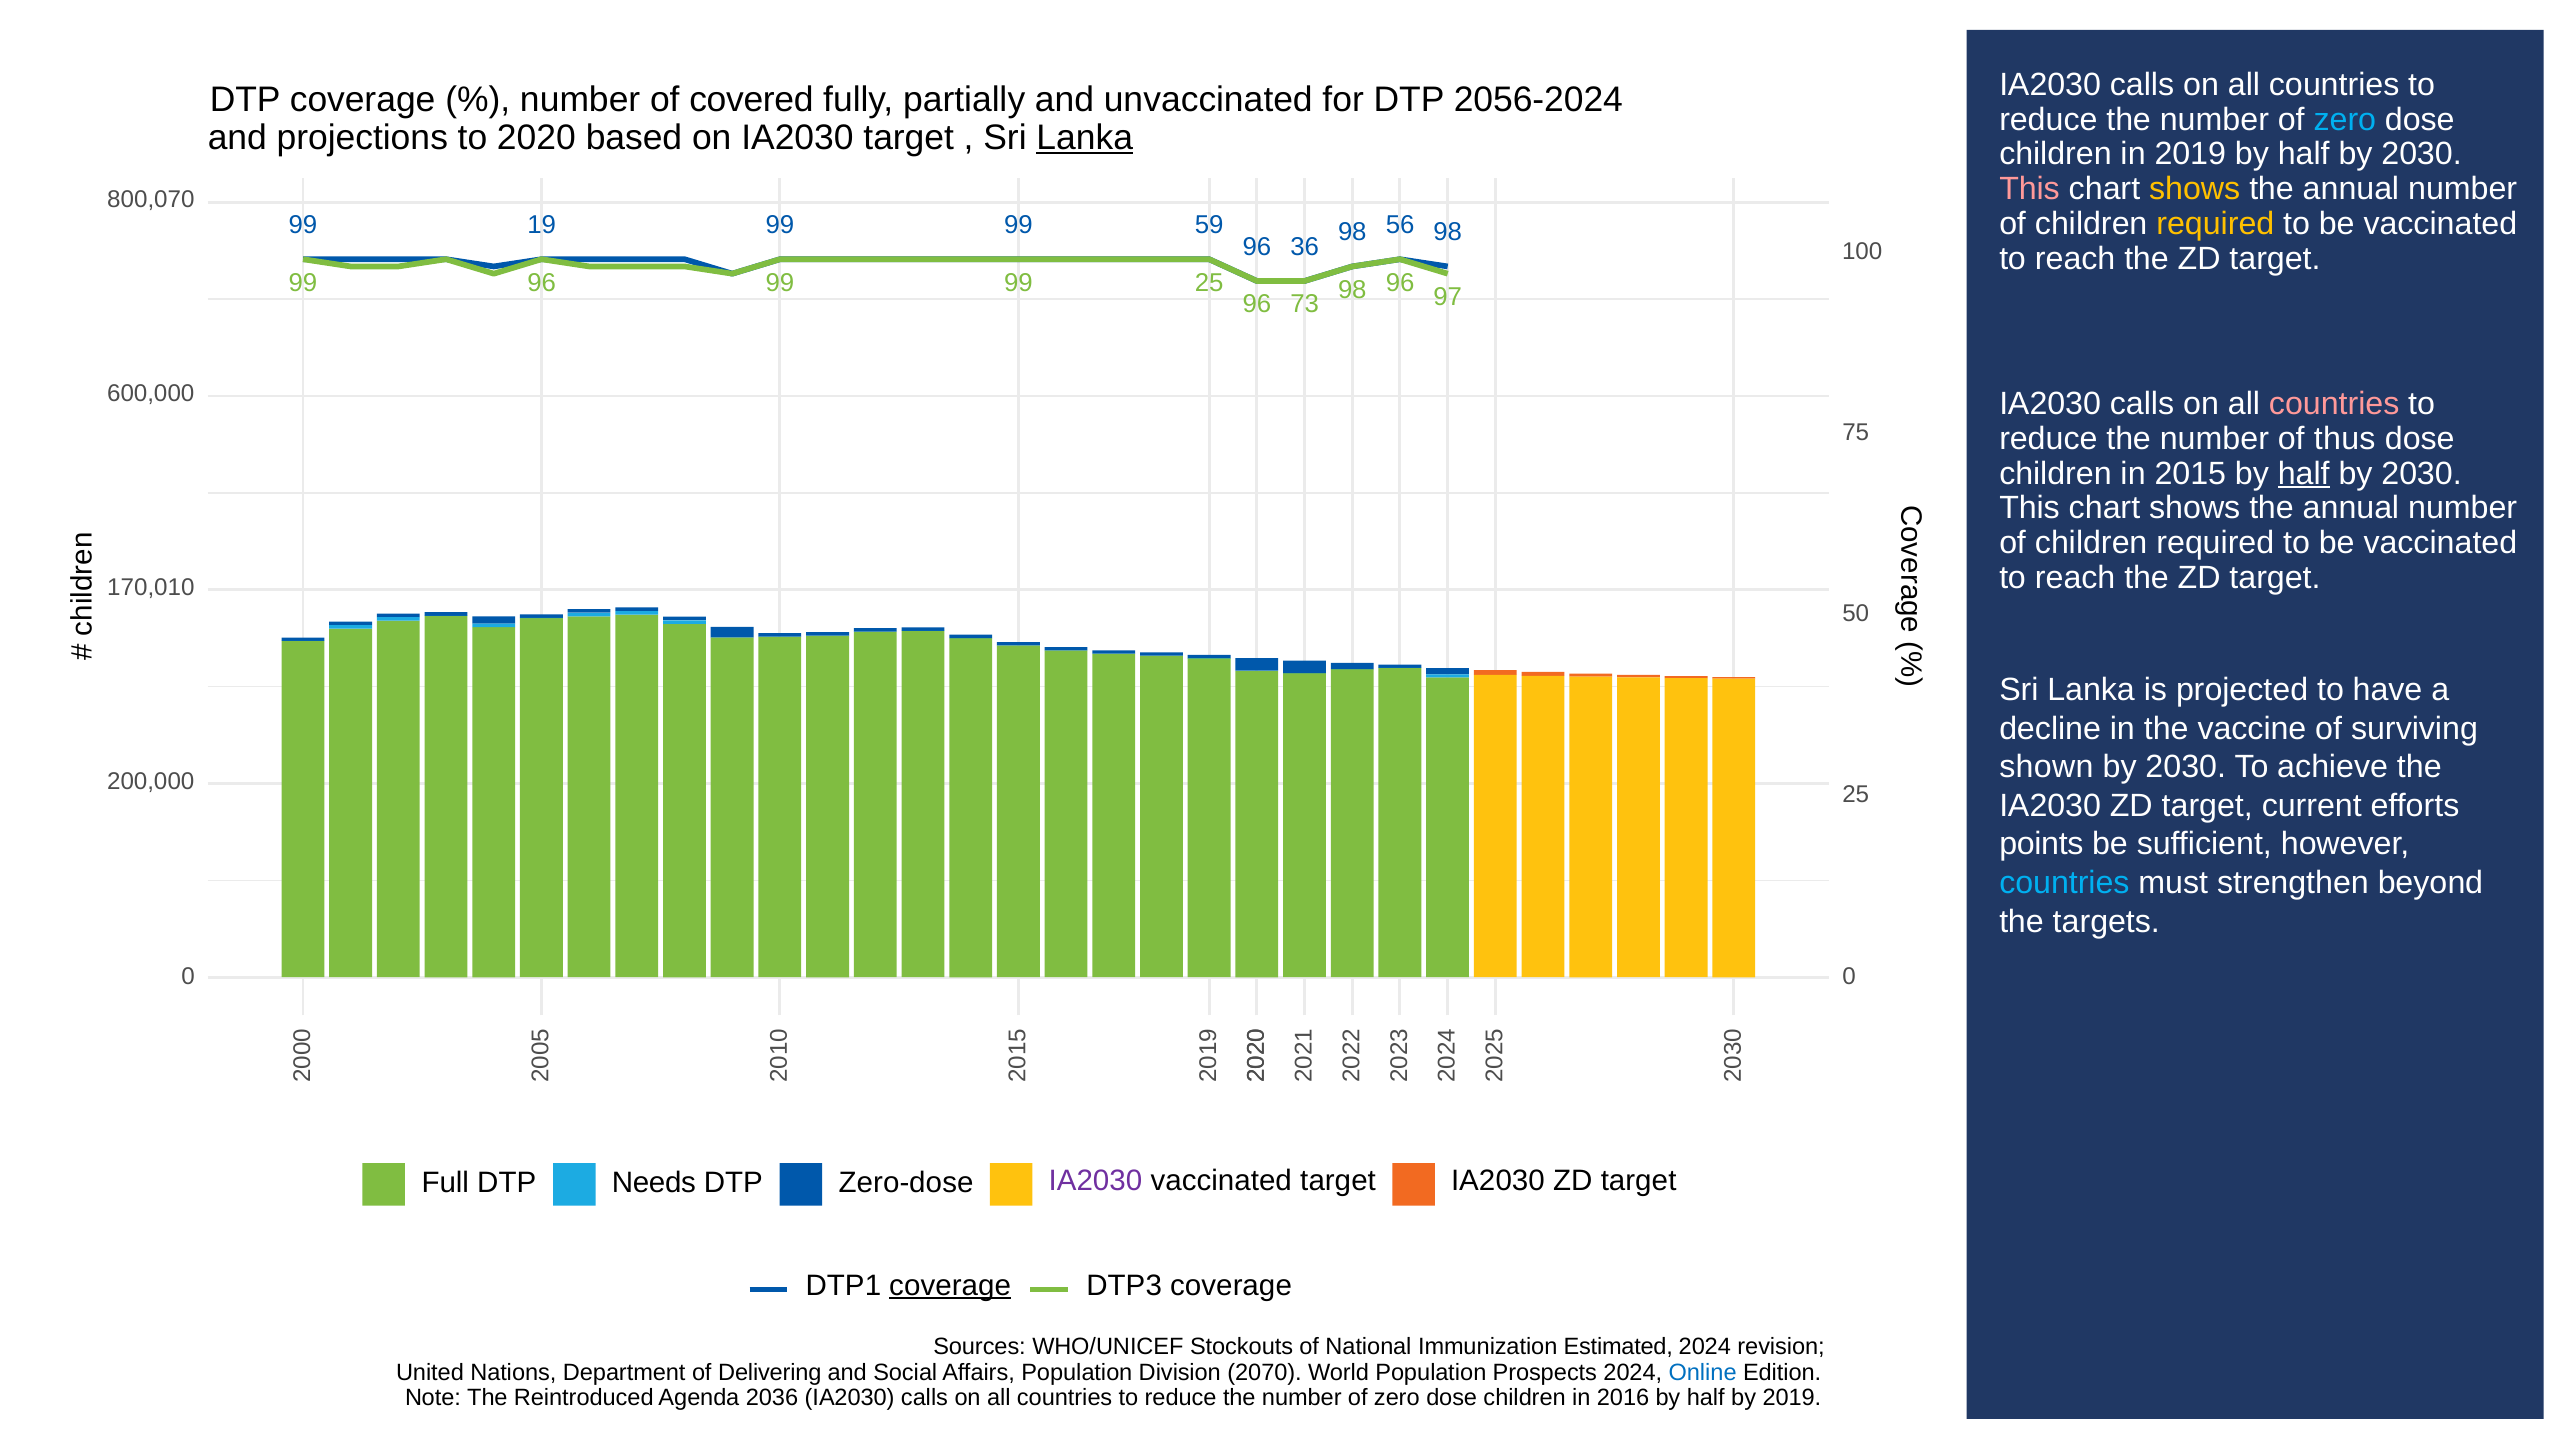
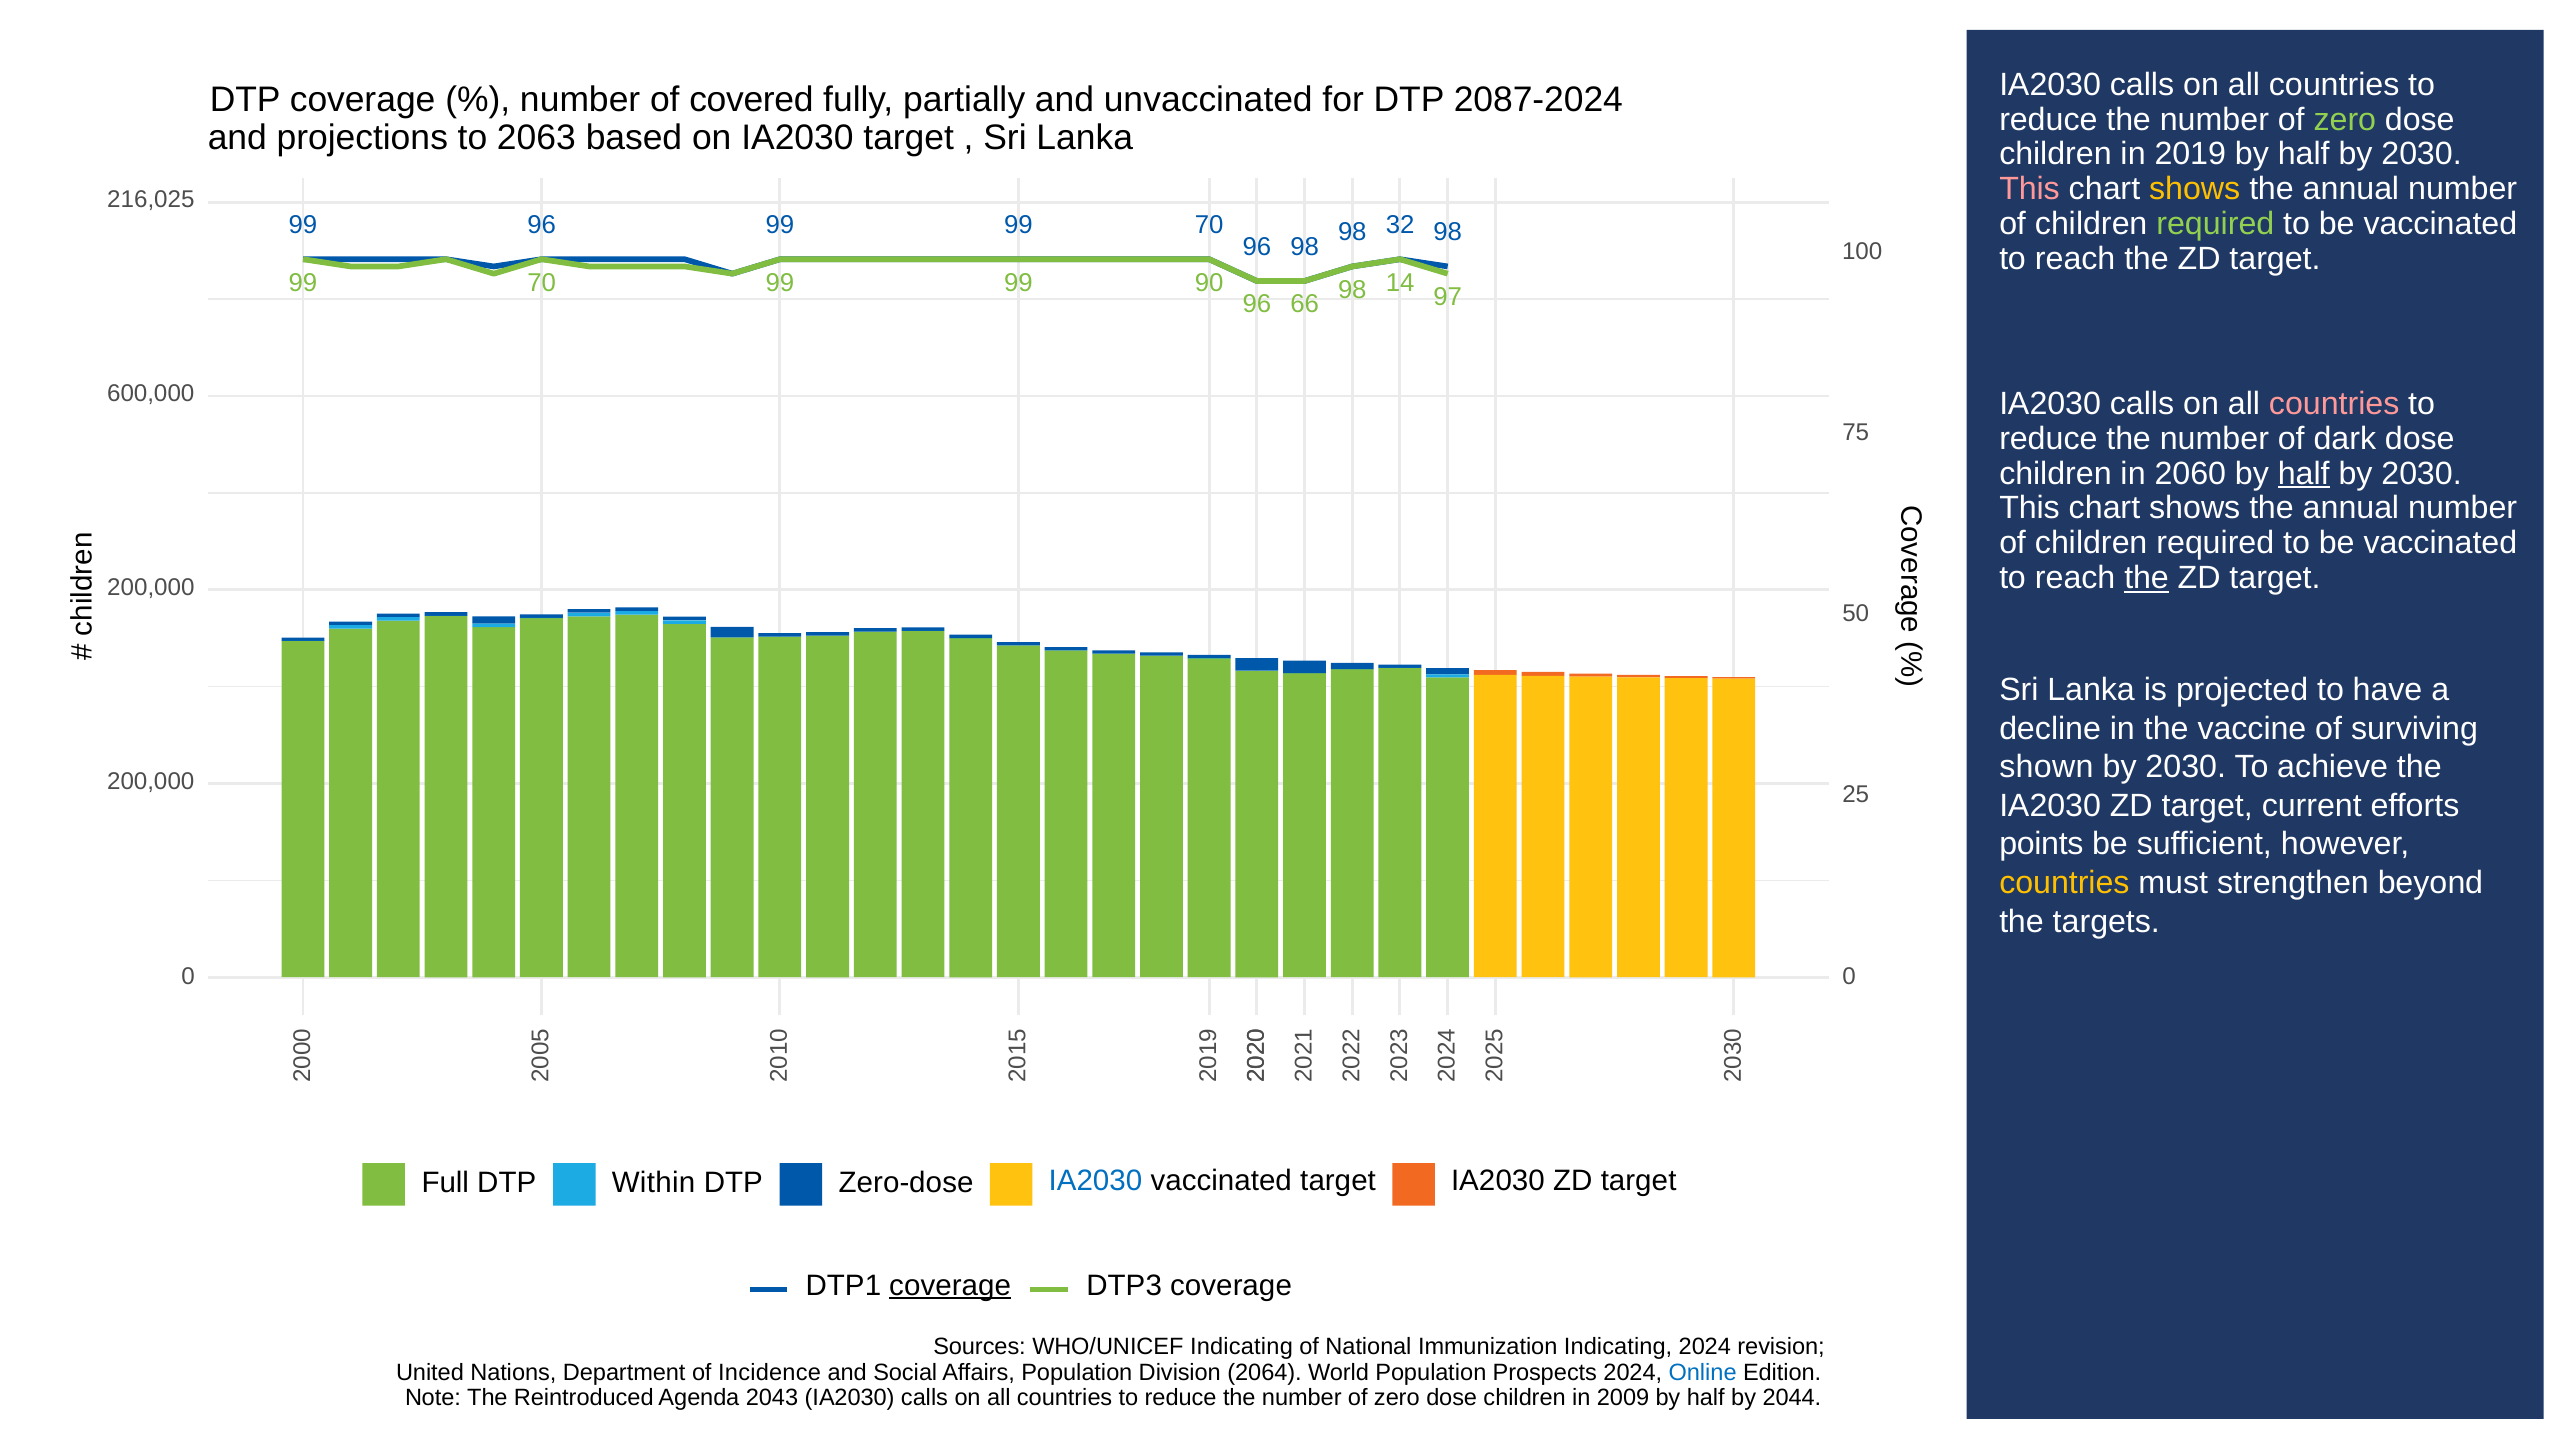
2056-2024: 2056-2024 -> 2087-2024
zero at (2345, 119) colour: light blue -> light green
2020: 2020 -> 2063
Lanka at (1085, 138) underline: present -> none
800,070: 800,070 -> 216,025
required at (2215, 224) colour: yellow -> light green
99 19: 19 -> 96
99 99 59: 59 -> 70
56: 56 -> 32
96 36: 36 -> 98
96 at (542, 283): 96 -> 70
99 25: 25 -> 90
98 96: 96 -> 14
73: 73 -> 66
thus: thus -> dark
2015: 2015 -> 2060
the at (2147, 578) underline: none -> present
170,010 at (151, 587): 170,010 -> 200,000
countries at (2064, 883) colour: light blue -> yellow
Needs: Needs -> Within
IA2030 at (1095, 1180) colour: purple -> blue
WHO/UNICEF Stockouts: Stockouts -> Indicating
Immunization Estimated: Estimated -> Indicating
Delivering: Delivering -> Incidence
2070: 2070 -> 2064
2036: 2036 -> 2043
2016: 2016 -> 2009
by 2019: 2019 -> 2044
